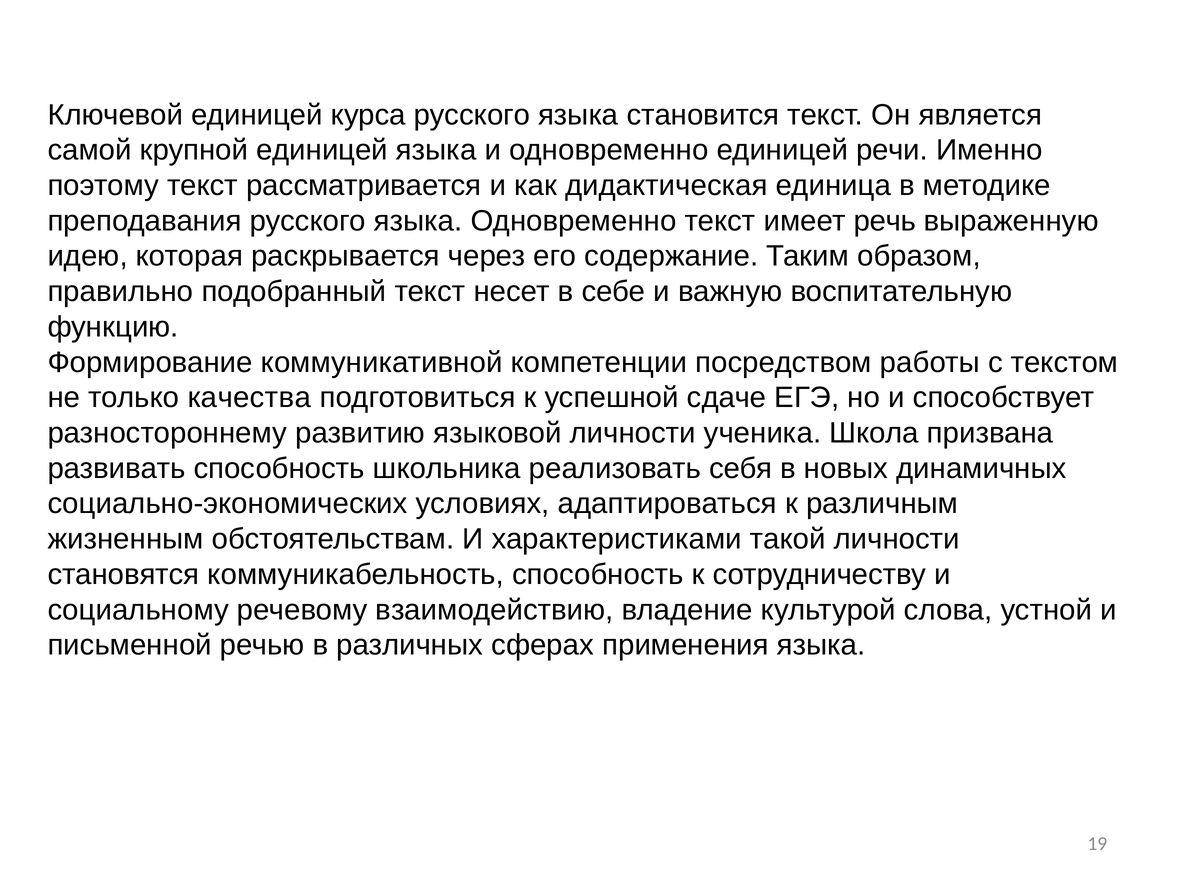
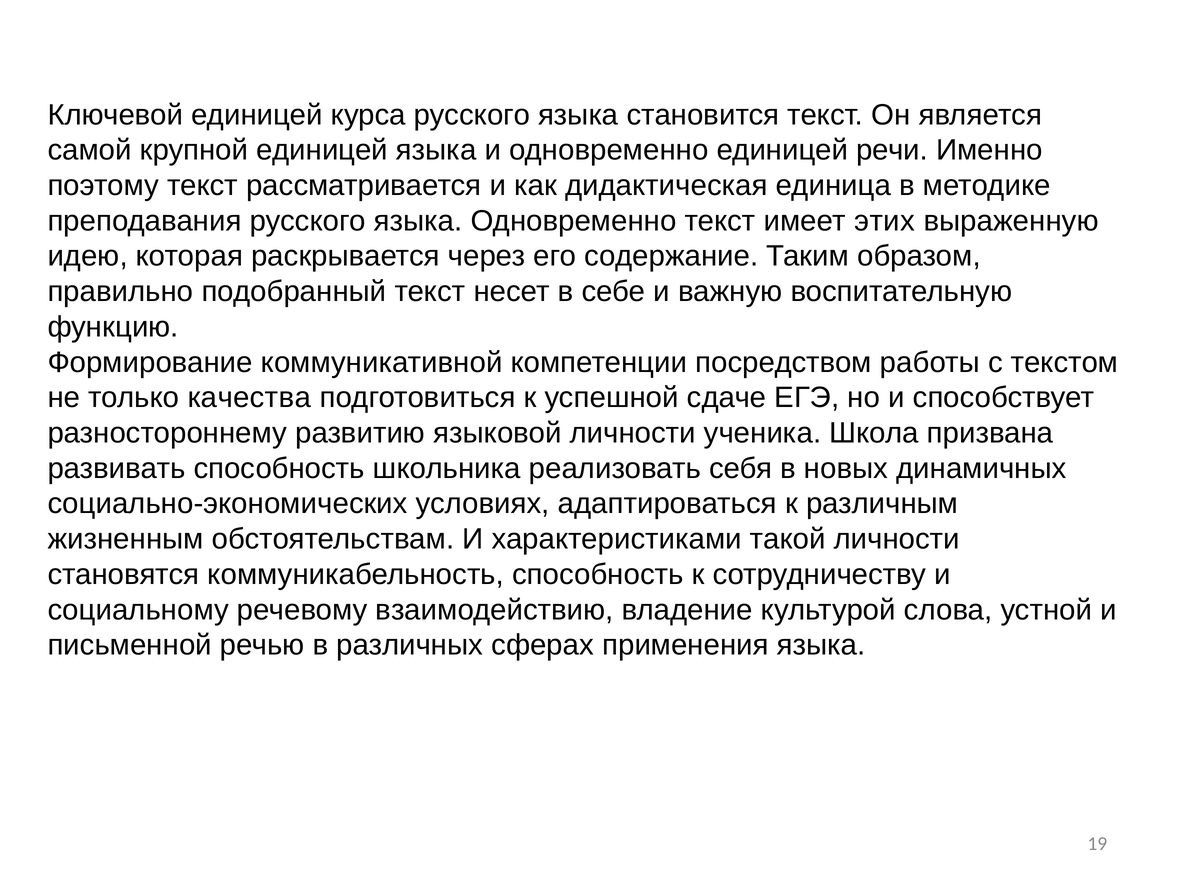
речь: речь -> этих
